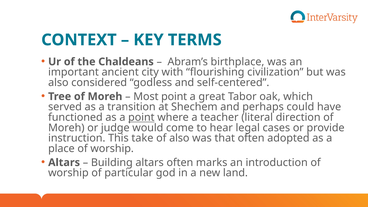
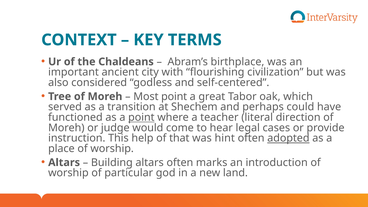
take: take -> help
of also: also -> that
that: that -> hint
adopted underline: none -> present
